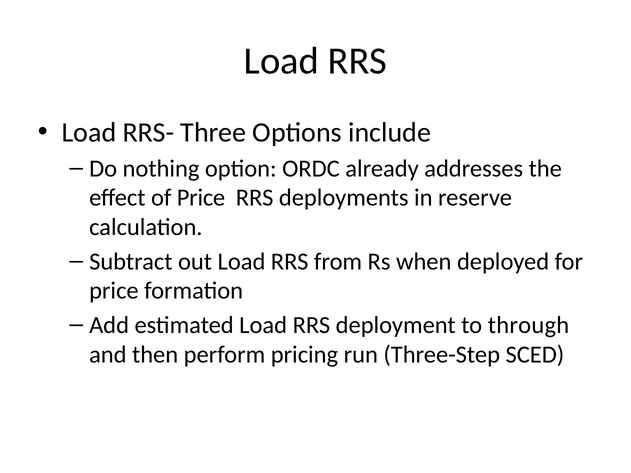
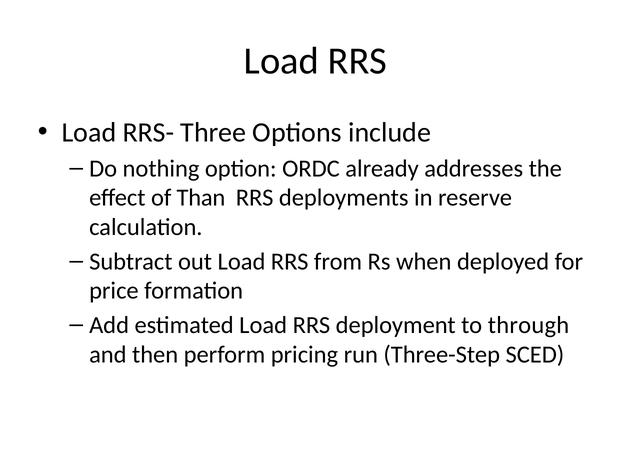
of Price: Price -> Than
